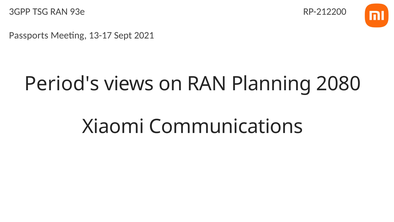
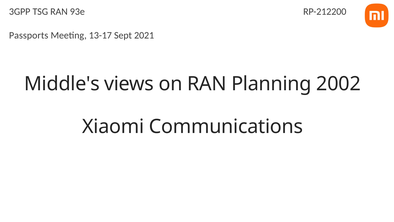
Period's: Period's -> Middle's
2080: 2080 -> 2002
